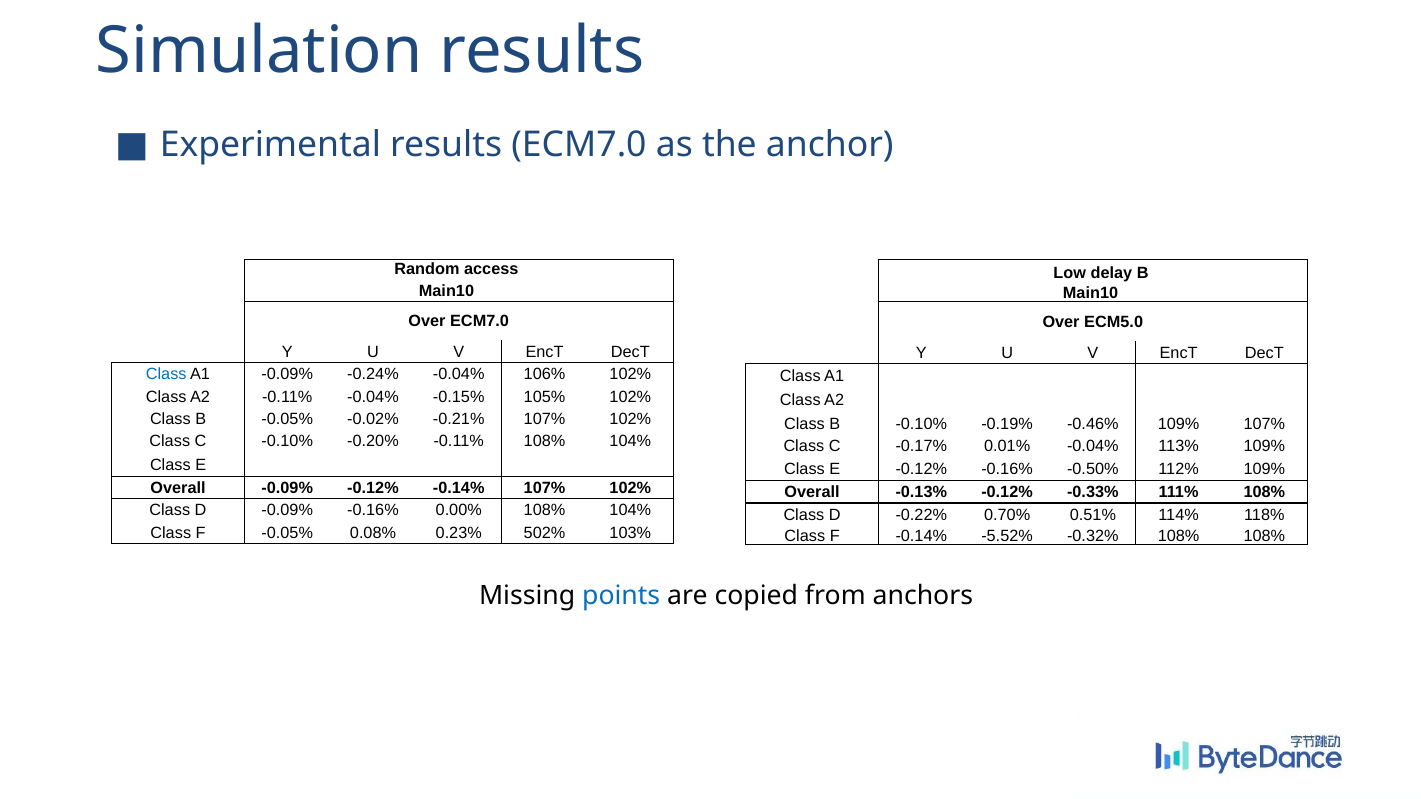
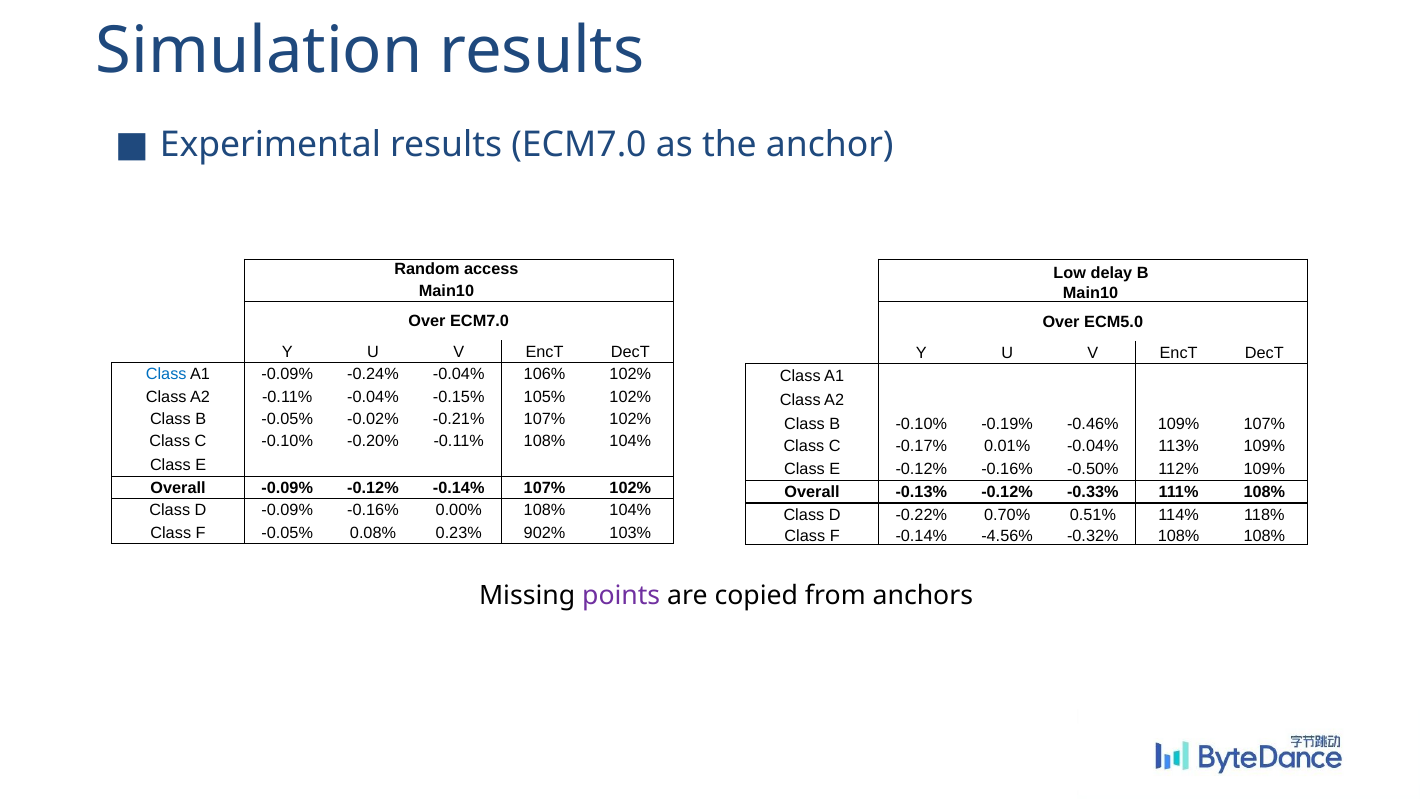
502%: 502% -> 902%
-5.52%: -5.52% -> -4.56%
points colour: blue -> purple
